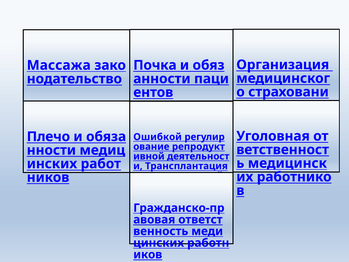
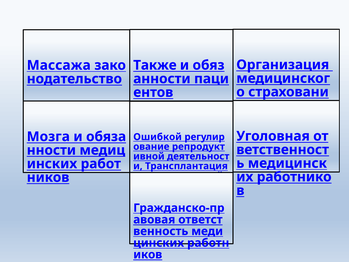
Почка: Почка -> Также
Плечо: Плечо -> Мозга
